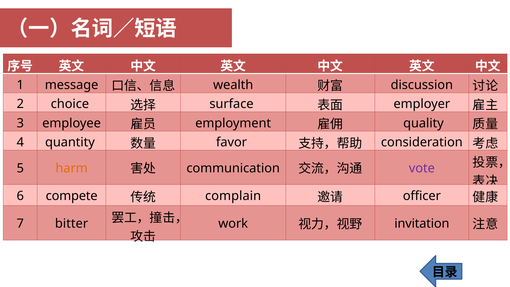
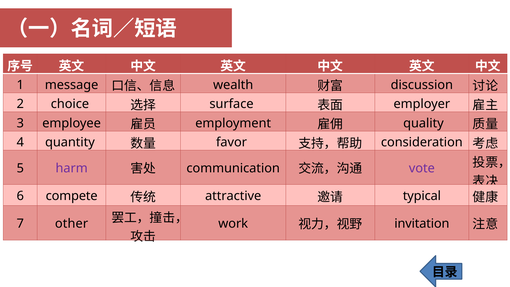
harm colour: orange -> purple
complain: complain -> attractive
officer: officer -> typical
bitter: bitter -> other
